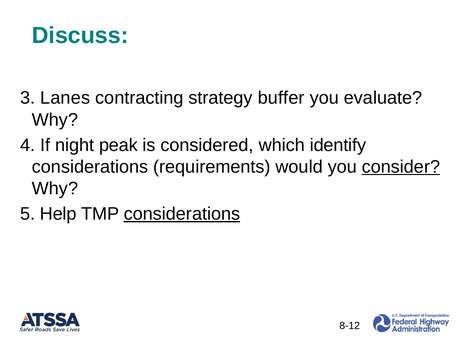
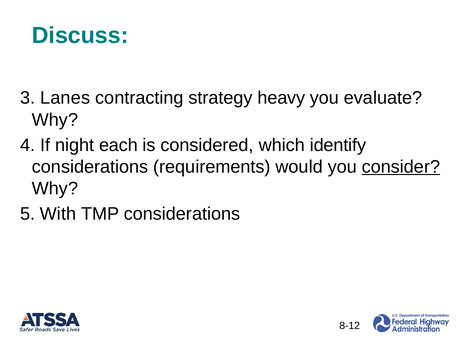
buffer: buffer -> heavy
peak: peak -> each
Help: Help -> With
considerations at (182, 214) underline: present -> none
